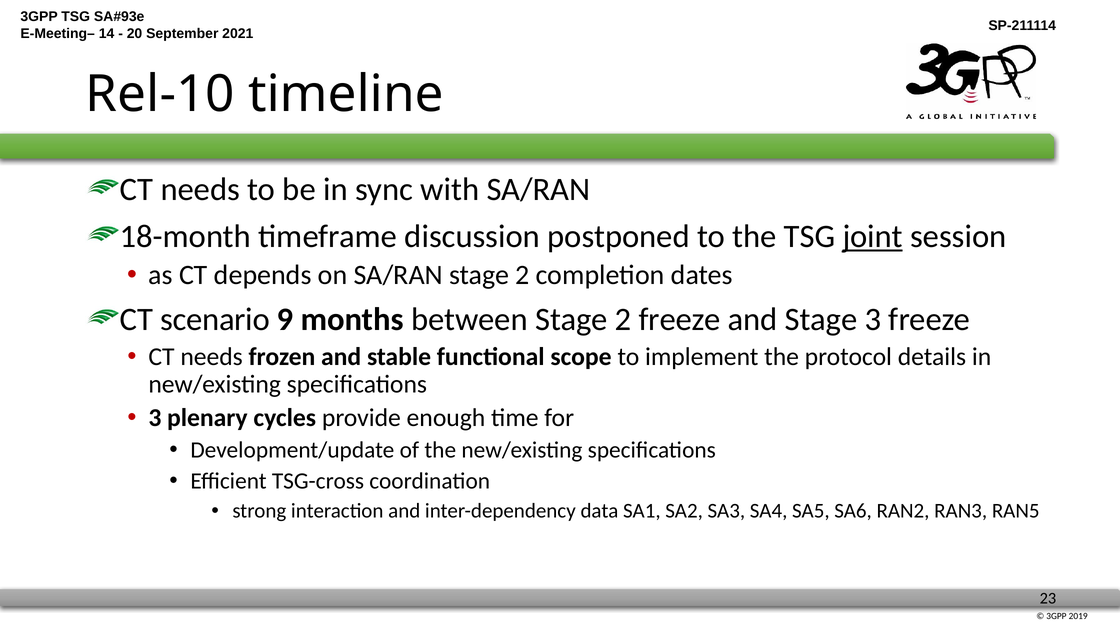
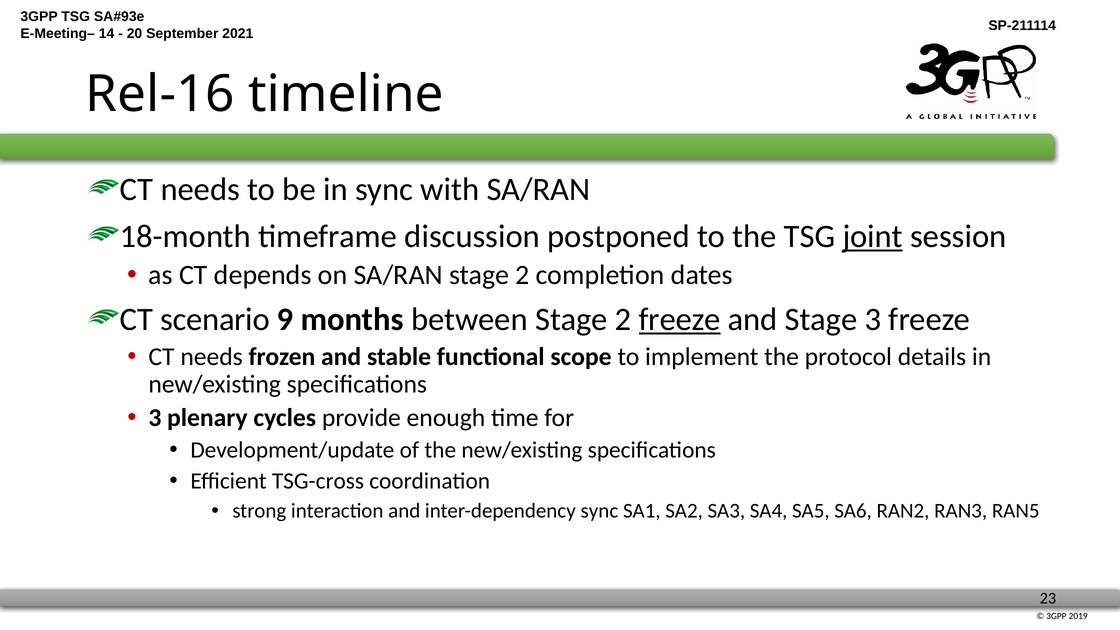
Rel-10: Rel-10 -> Rel-16
freeze at (680, 319) underline: none -> present
inter-dependency data: data -> sync
